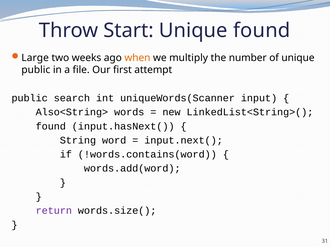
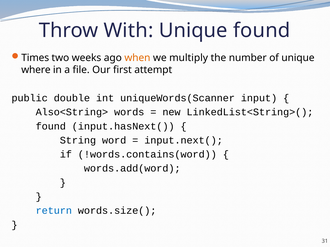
Start: Start -> With
Large: Large -> Times
public at (36, 70): public -> where
search: search -> double
return colour: purple -> blue
